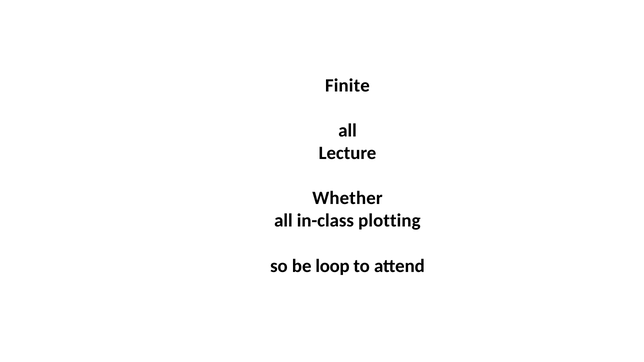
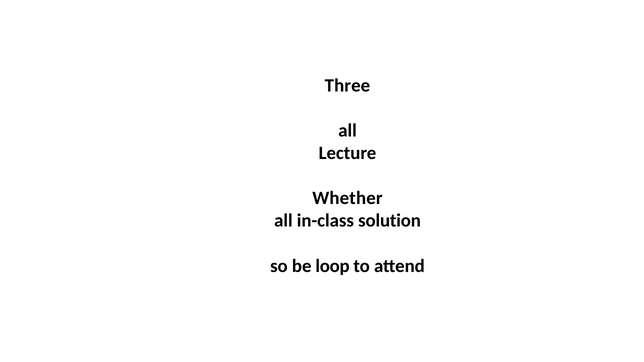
Finite: Finite -> Three
plotting: plotting -> solution
